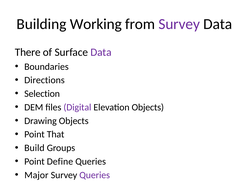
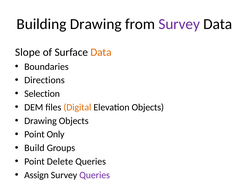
Building Working: Working -> Drawing
There: There -> Slope
Data at (101, 52) colour: purple -> orange
Digital colour: purple -> orange
That: That -> Only
Define: Define -> Delete
Major: Major -> Assign
